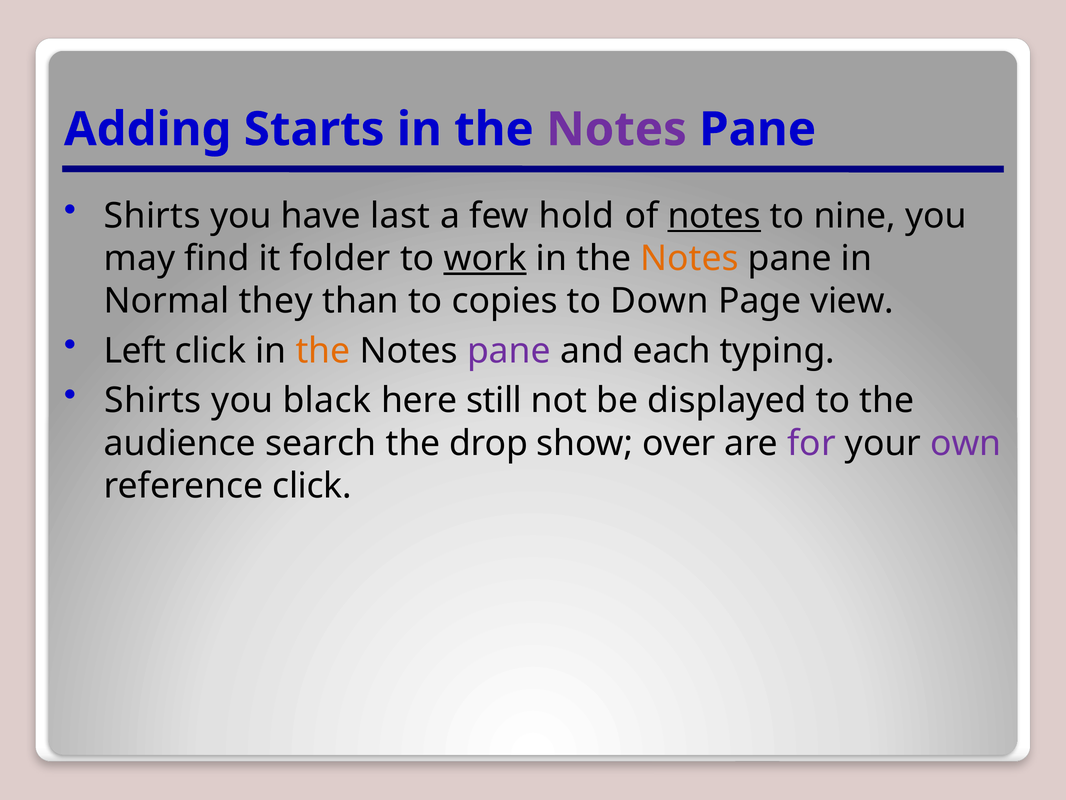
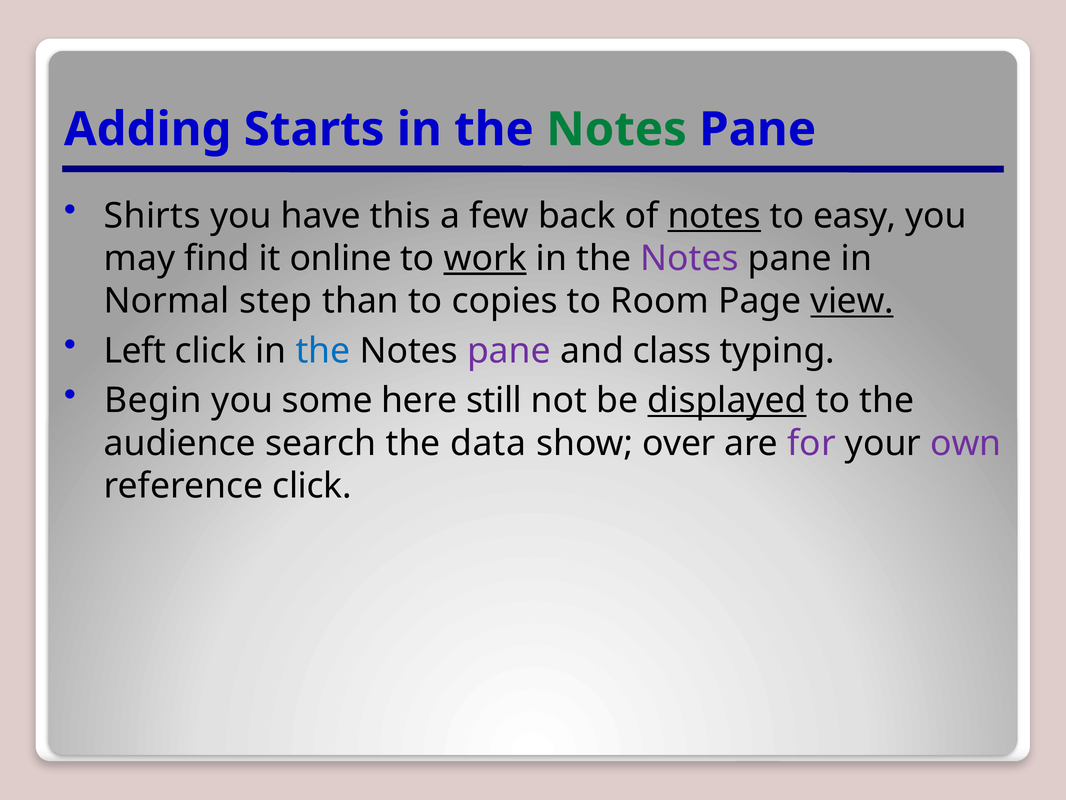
Notes at (616, 129) colour: purple -> green
last: last -> this
hold: hold -> back
nine: nine -> easy
folder: folder -> online
Notes at (689, 258) colour: orange -> purple
they: they -> step
Down: Down -> Room
view underline: none -> present
the at (323, 351) colour: orange -> blue
each: each -> class
Shirts at (153, 400): Shirts -> Begin
black: black -> some
displayed underline: none -> present
drop: drop -> data
